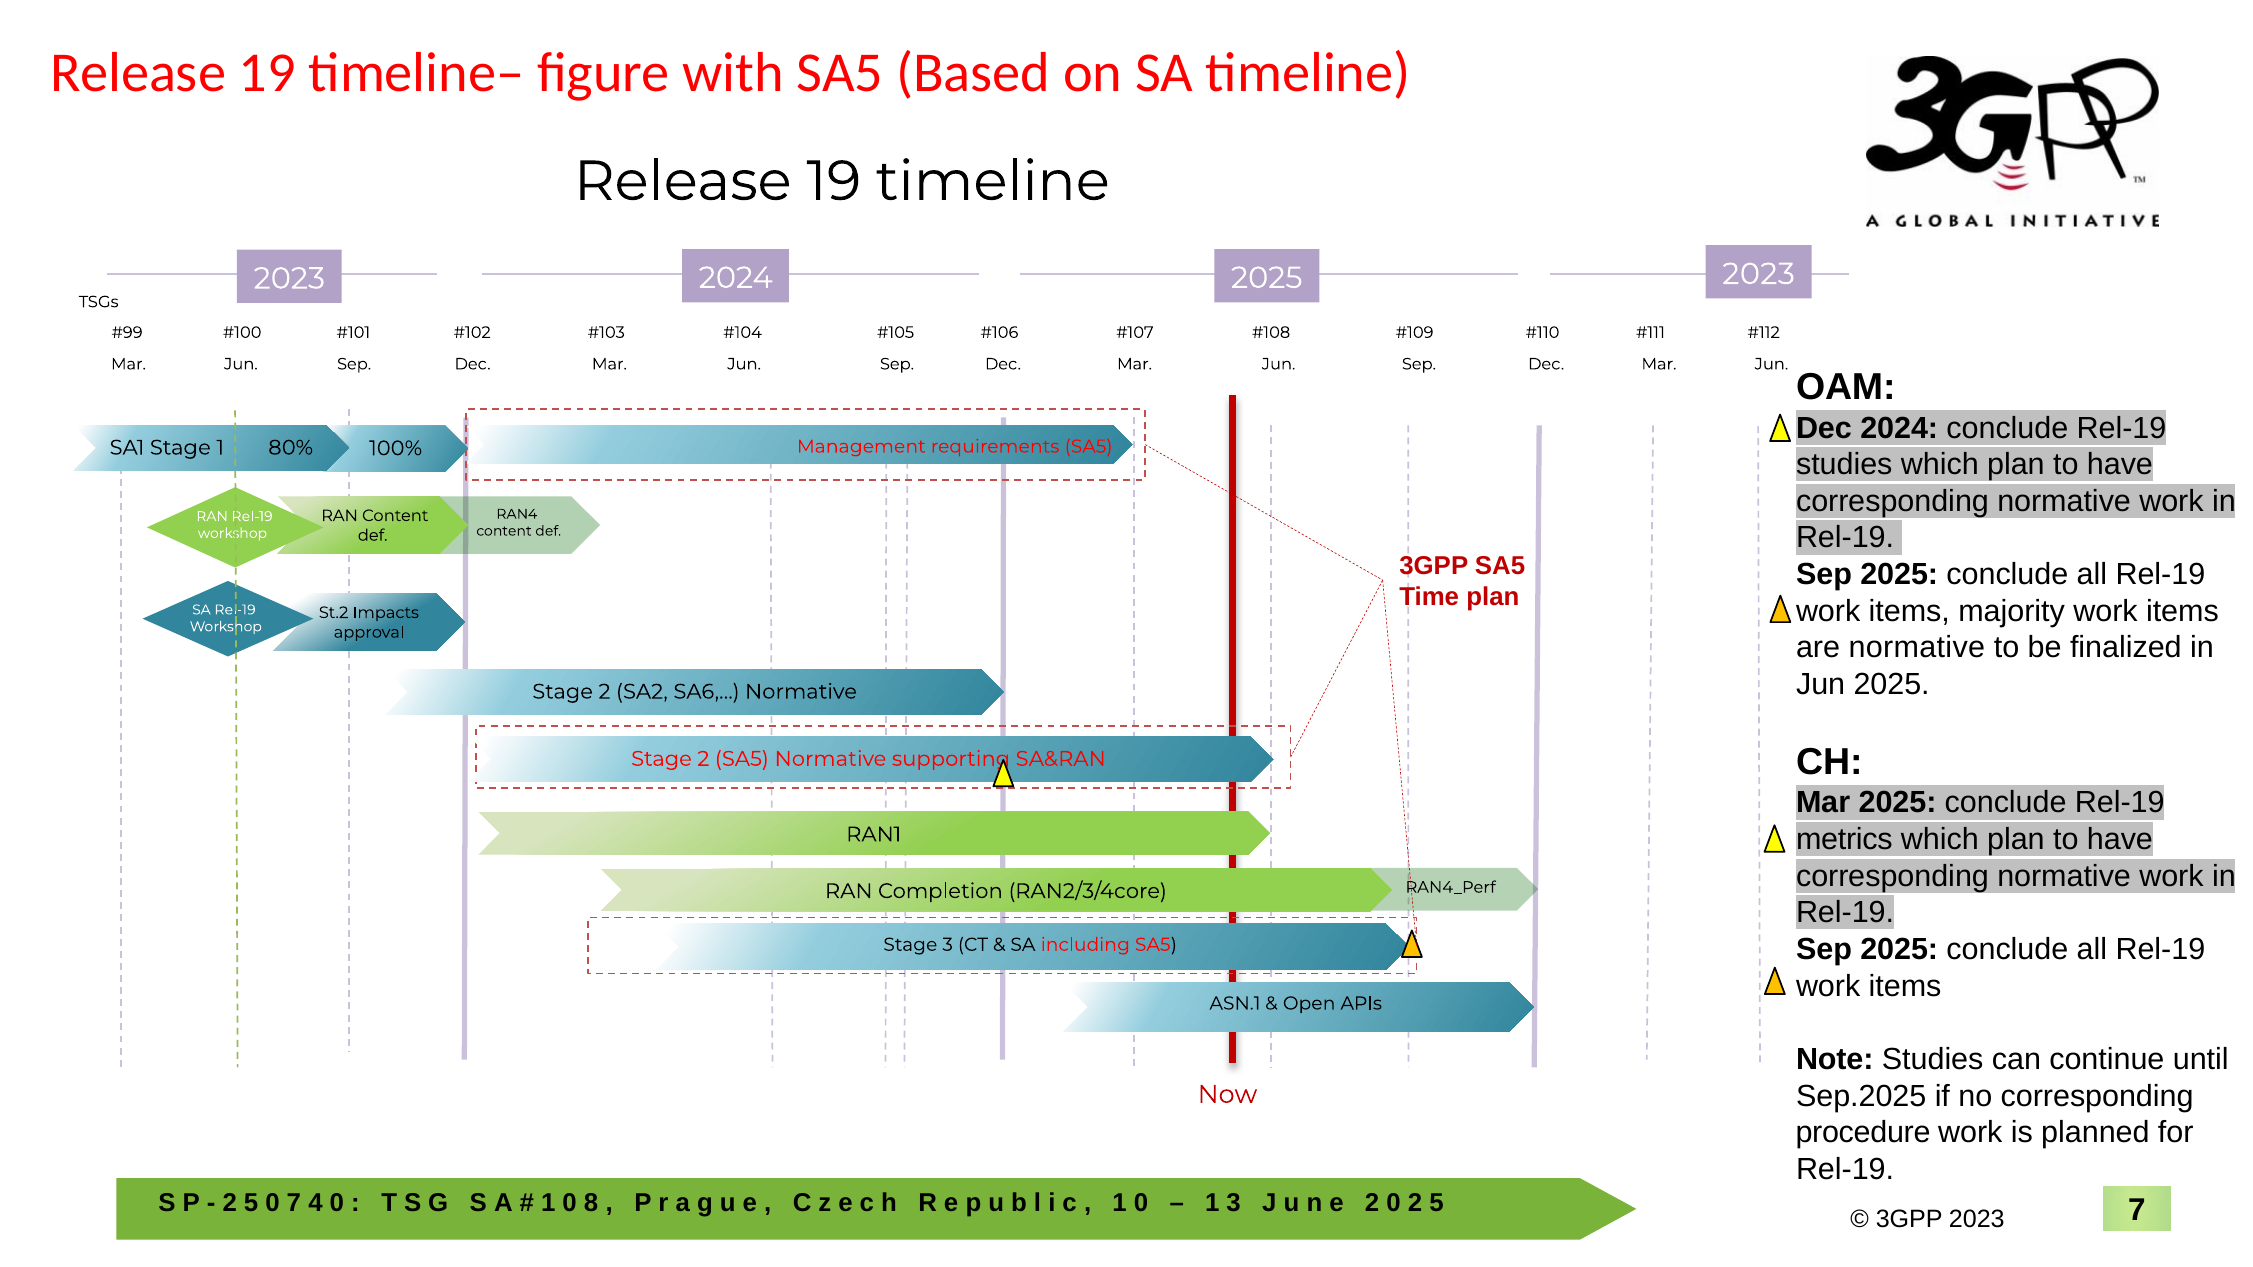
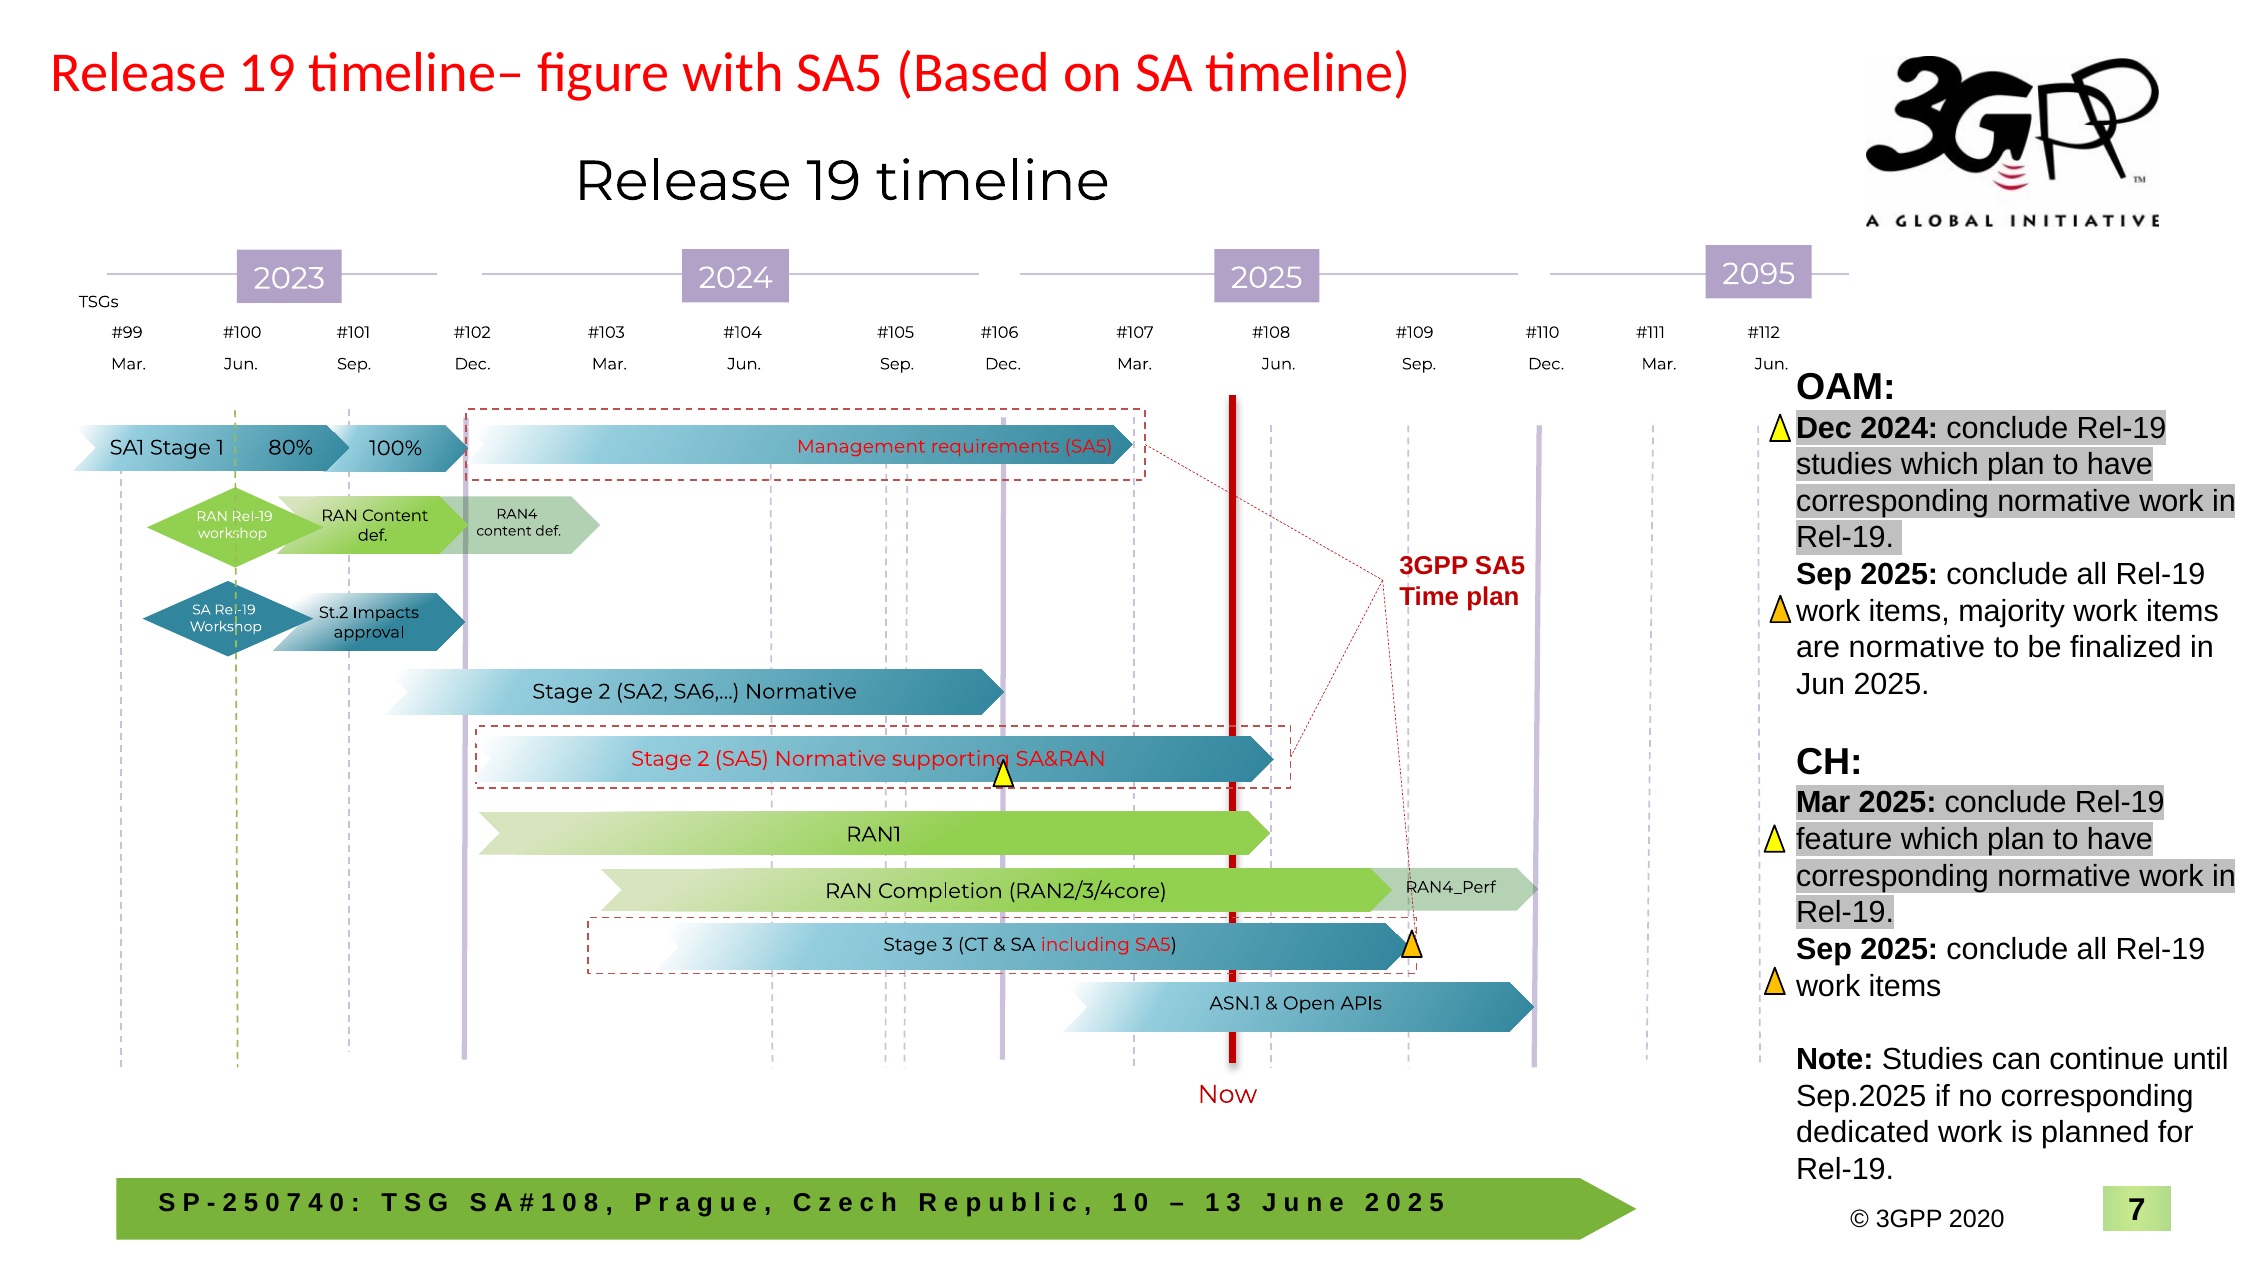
2023 at (1759, 274): 2023 -> 2095
metrics: metrics -> feature
procedure: procedure -> dedicated
3GPP 2023: 2023 -> 2020
